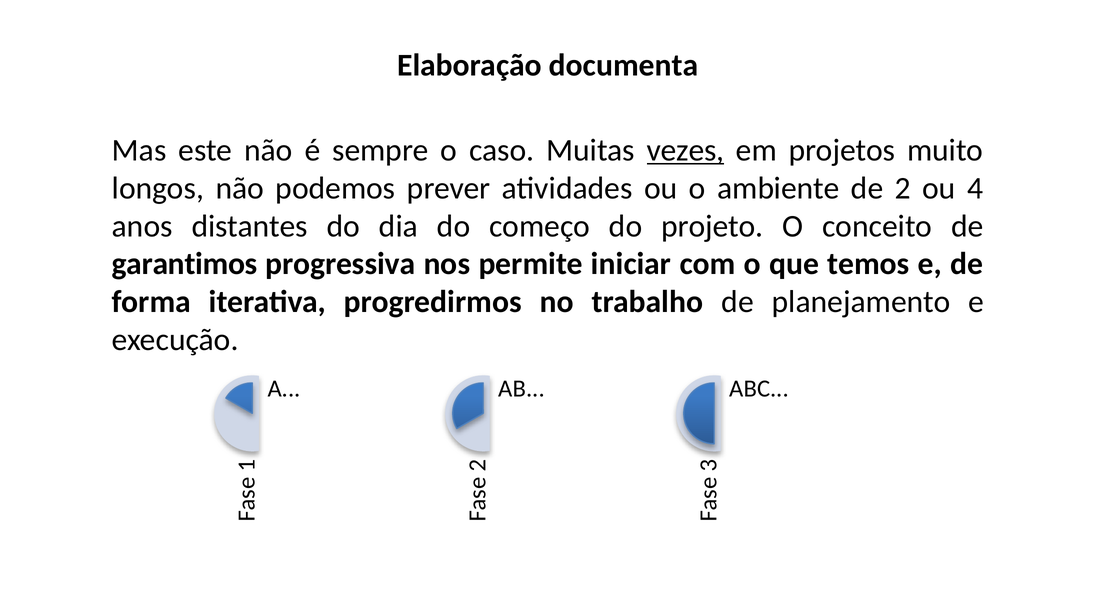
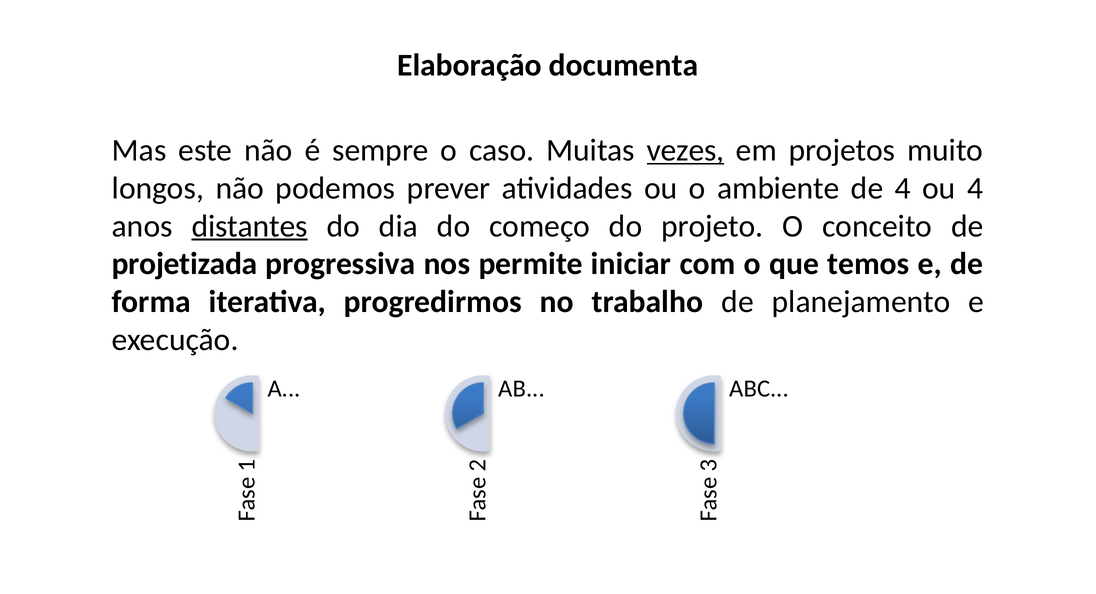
de 2: 2 -> 4
distantes underline: none -> present
garantimos: garantimos -> projetizada
